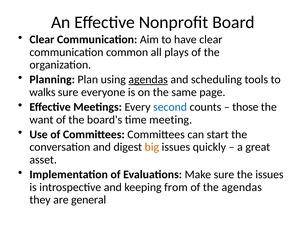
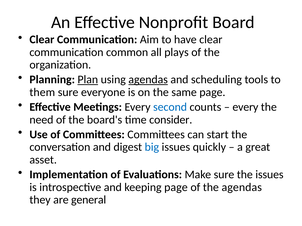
Plan underline: none -> present
walks: walks -> them
those at (245, 107): those -> every
want: want -> need
meeting: meeting -> consider
big colour: orange -> blue
keeping from: from -> page
